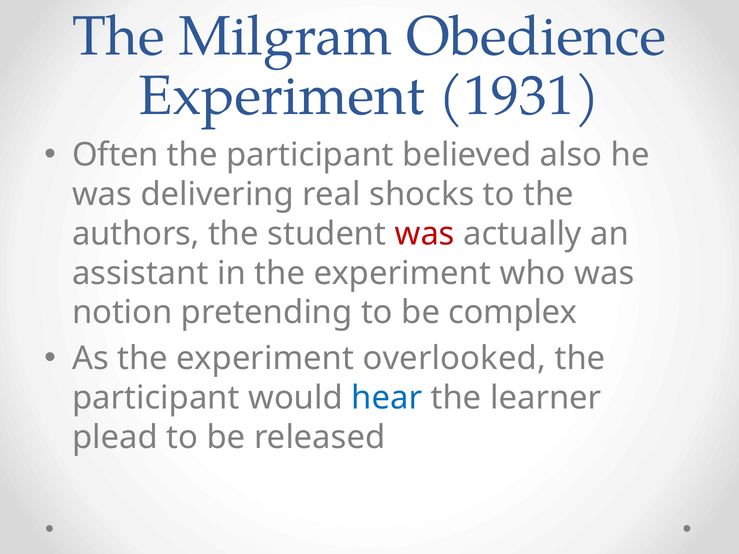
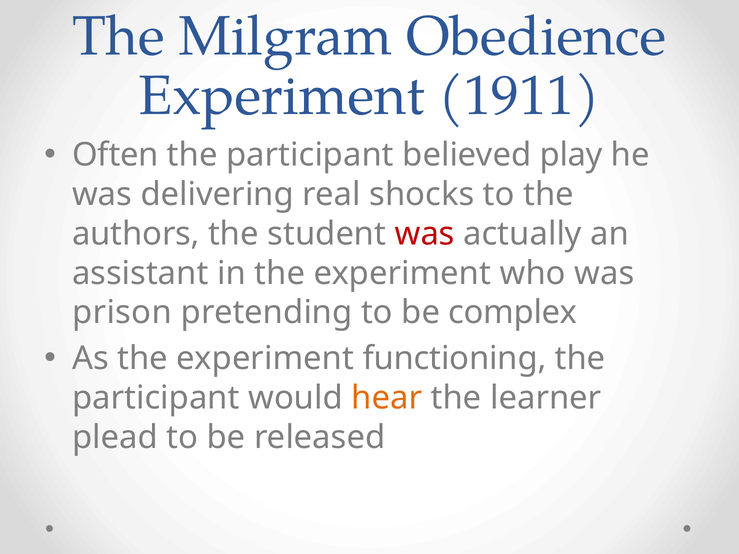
1931: 1931 -> 1911
also: also -> play
notion: notion -> prison
overlooked: overlooked -> functioning
hear colour: blue -> orange
